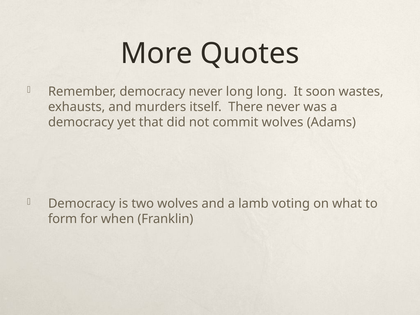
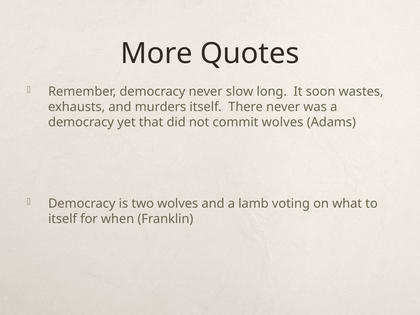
never long: long -> slow
form at (63, 219): form -> itself
